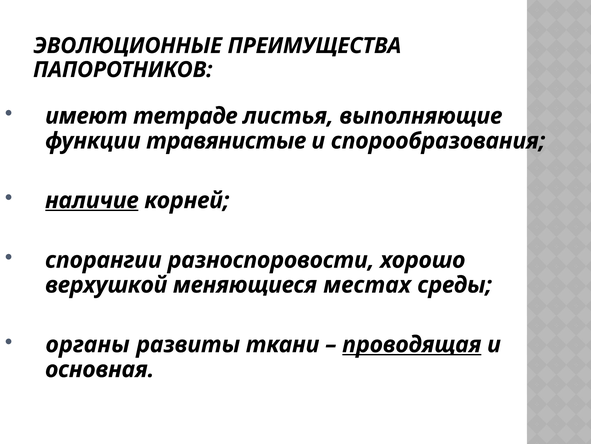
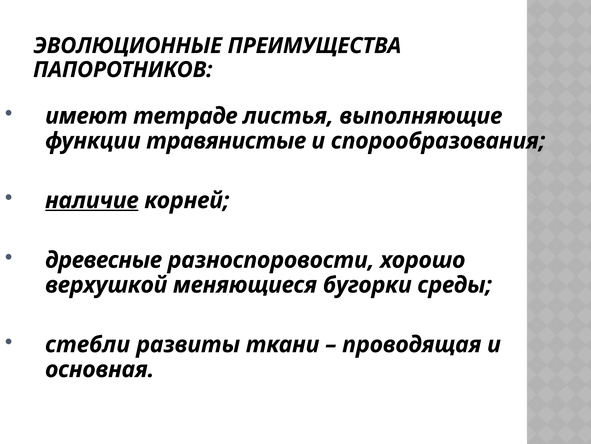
спорангии: спорангии -> древесные
местах: местах -> бугорки
органы: органы -> стебли
проводящая underline: present -> none
